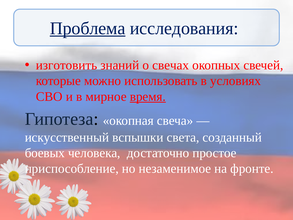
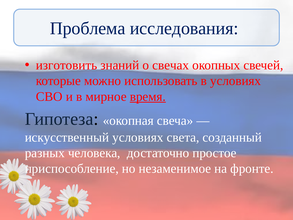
Проблема underline: present -> none
вспышки at (138, 137): вспышки -> условиях
боевых: боевых -> разных
